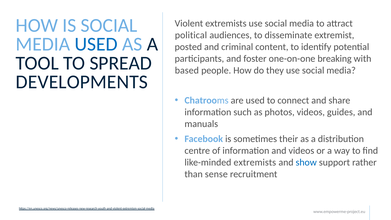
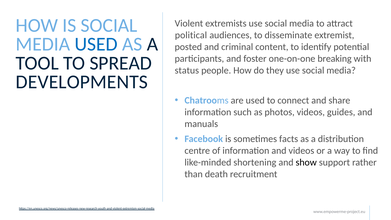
based: based -> status
their: their -> facts
like-minded extremists: extremists -> shortening
show colour: blue -> black
sense: sense -> death
